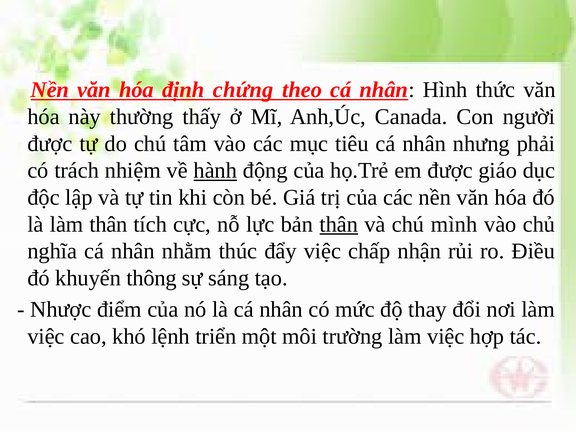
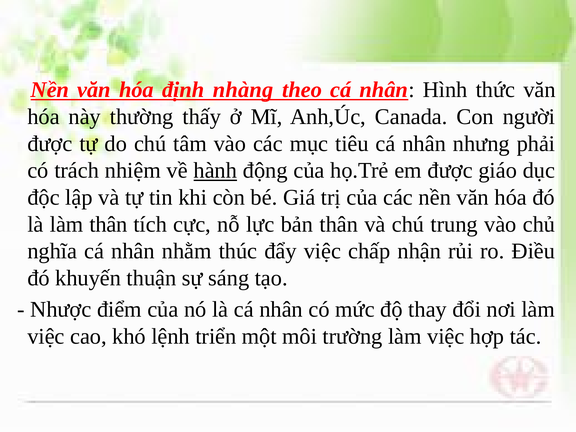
chứng: chứng -> nhàng
thân at (339, 224) underline: present -> none
mình: mình -> trung
thông: thông -> thuận
